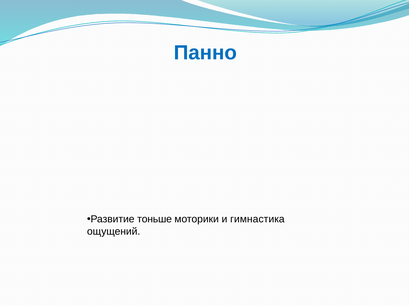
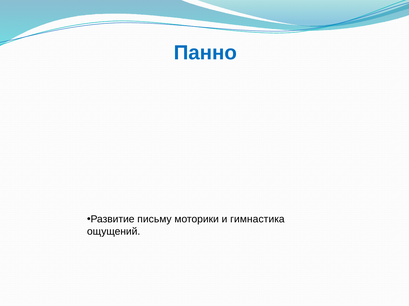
тоньше: тоньше -> письму
